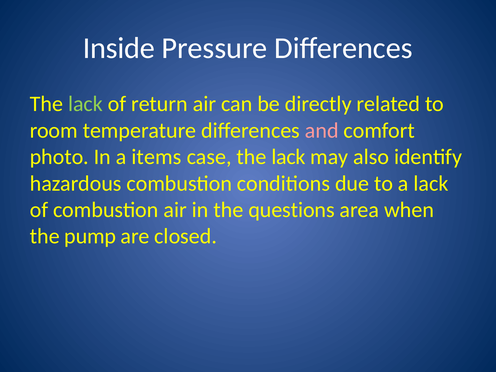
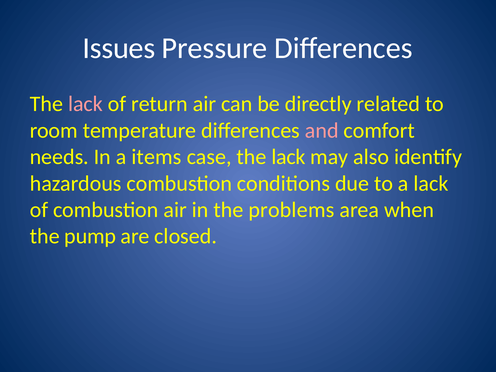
Inside: Inside -> Issues
lack at (85, 104) colour: light green -> pink
photo: photo -> needs
questions: questions -> problems
